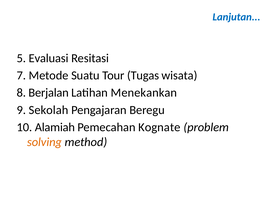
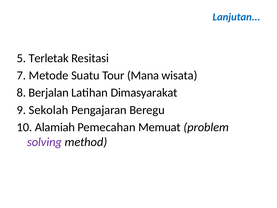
Evaluasi: Evaluasi -> Terletak
Tugas: Tugas -> Mana
Menekankan: Menekankan -> Dimasyarakat
Kognate: Kognate -> Memuat
solving colour: orange -> purple
